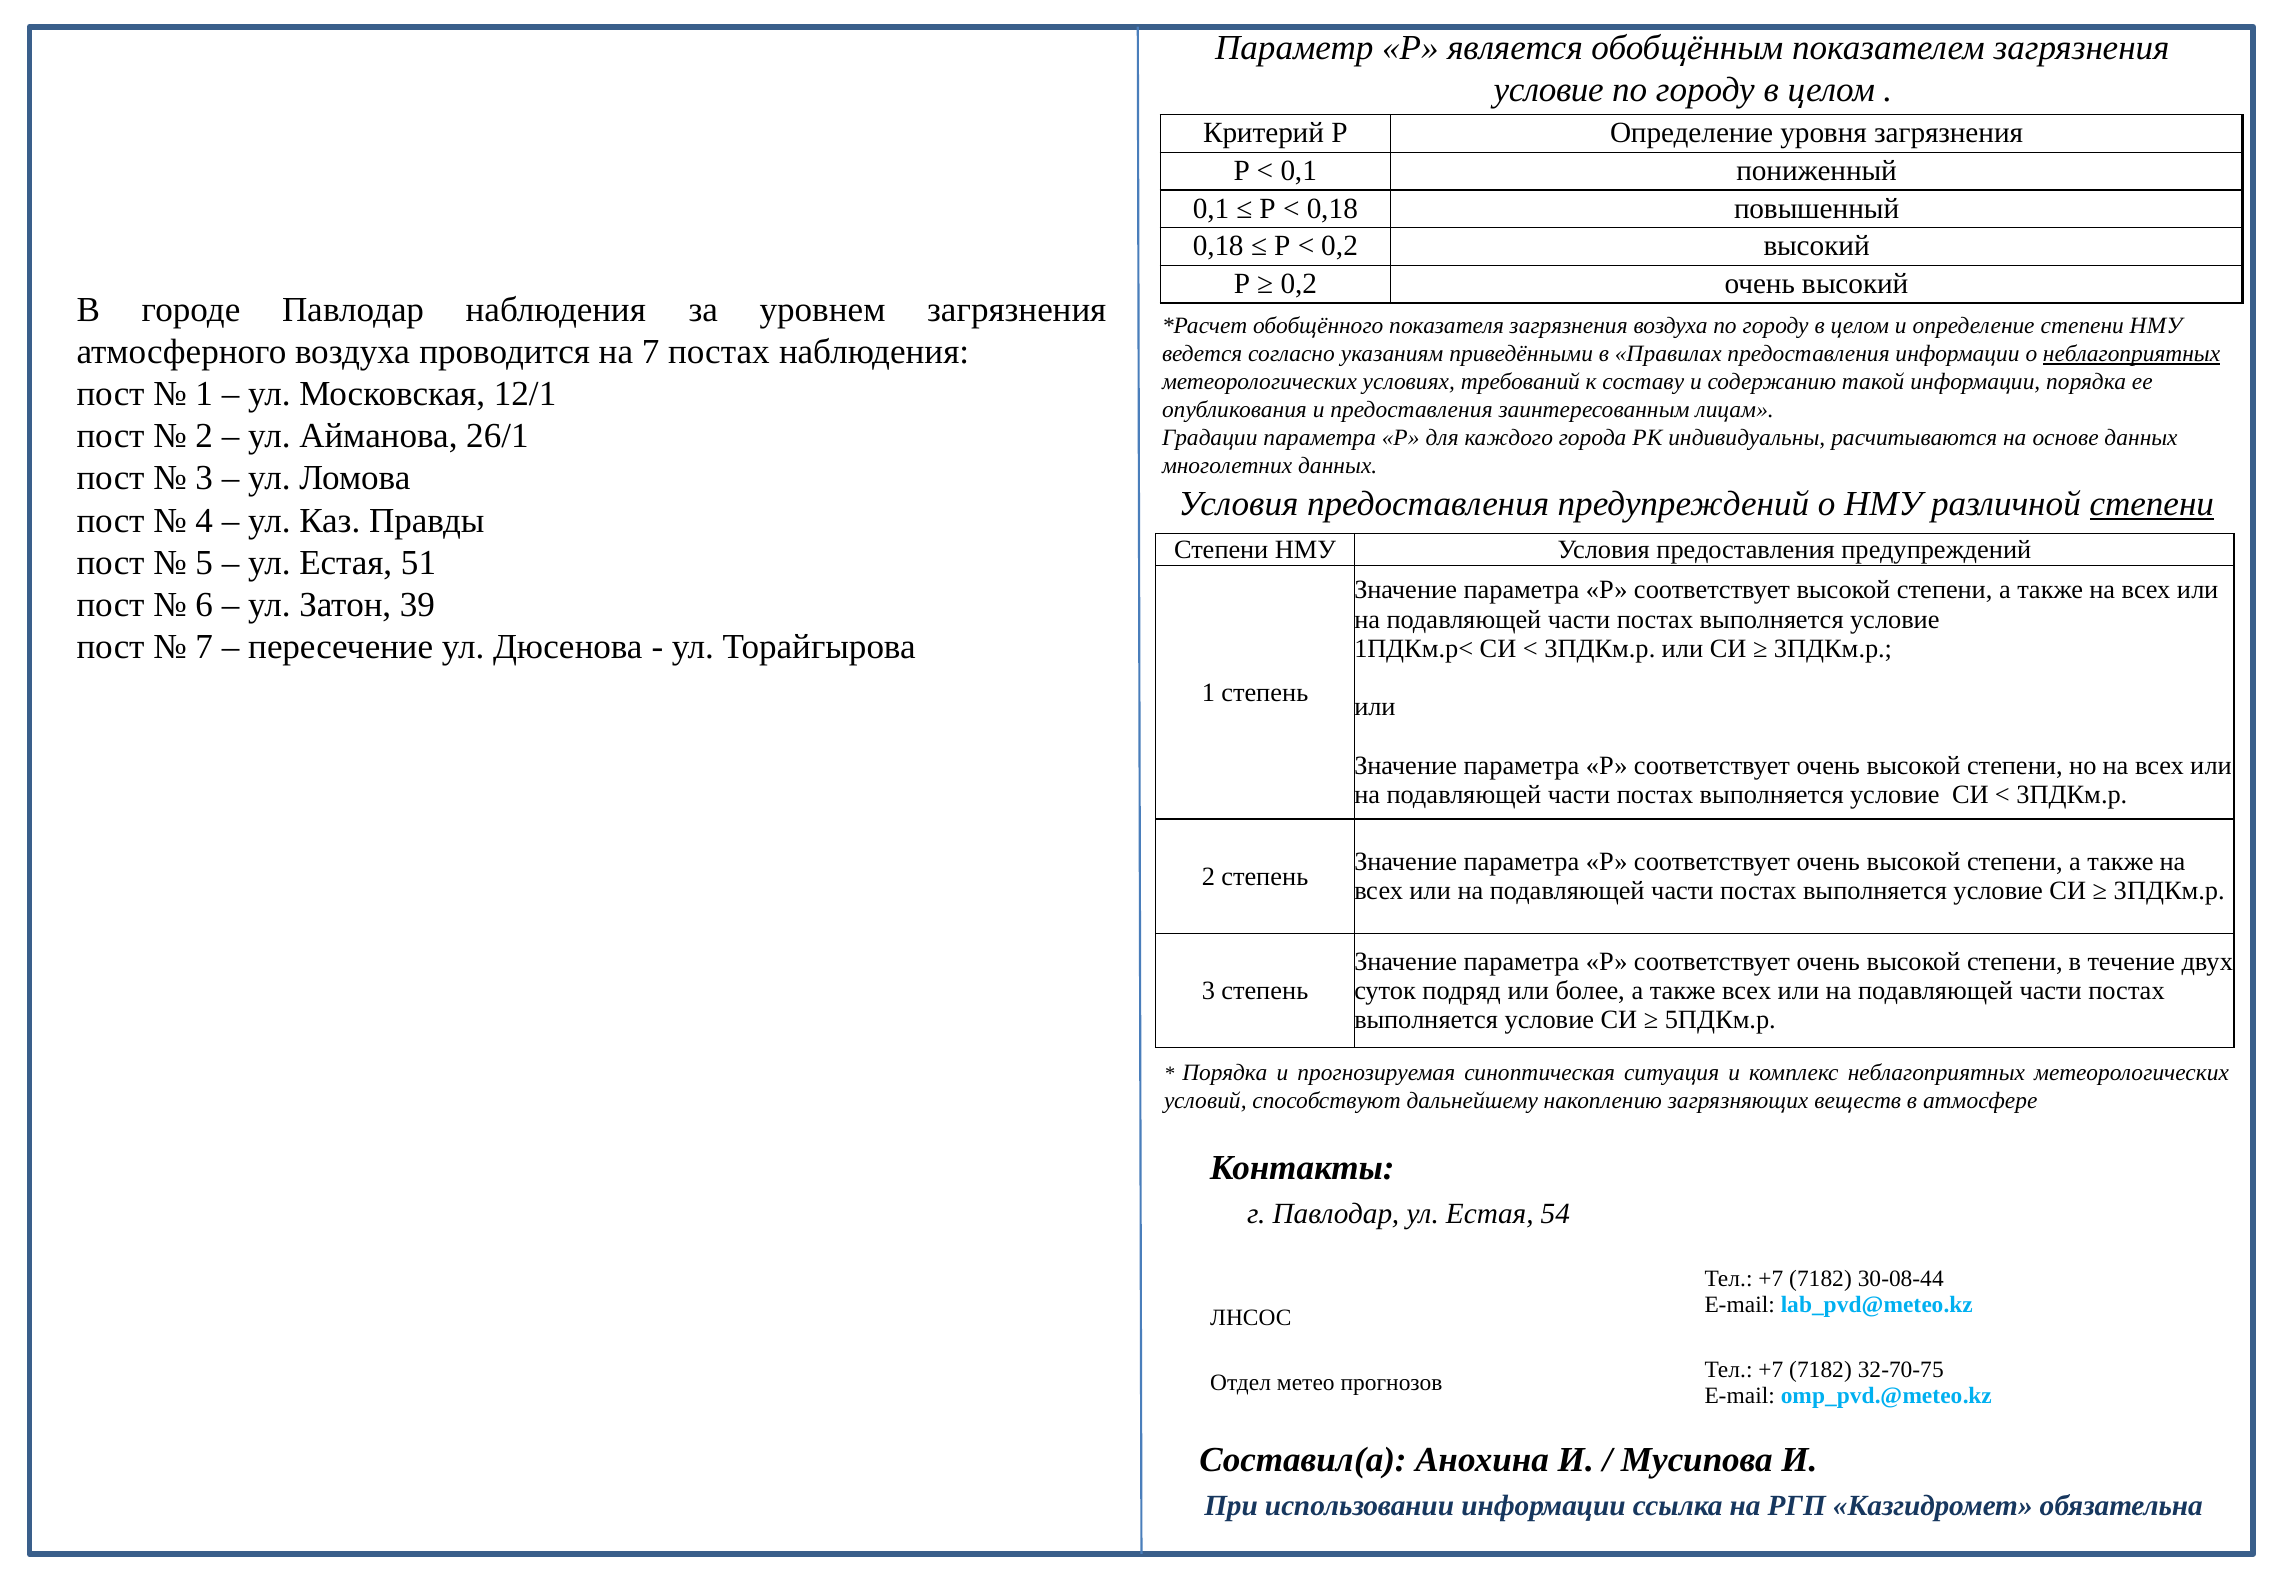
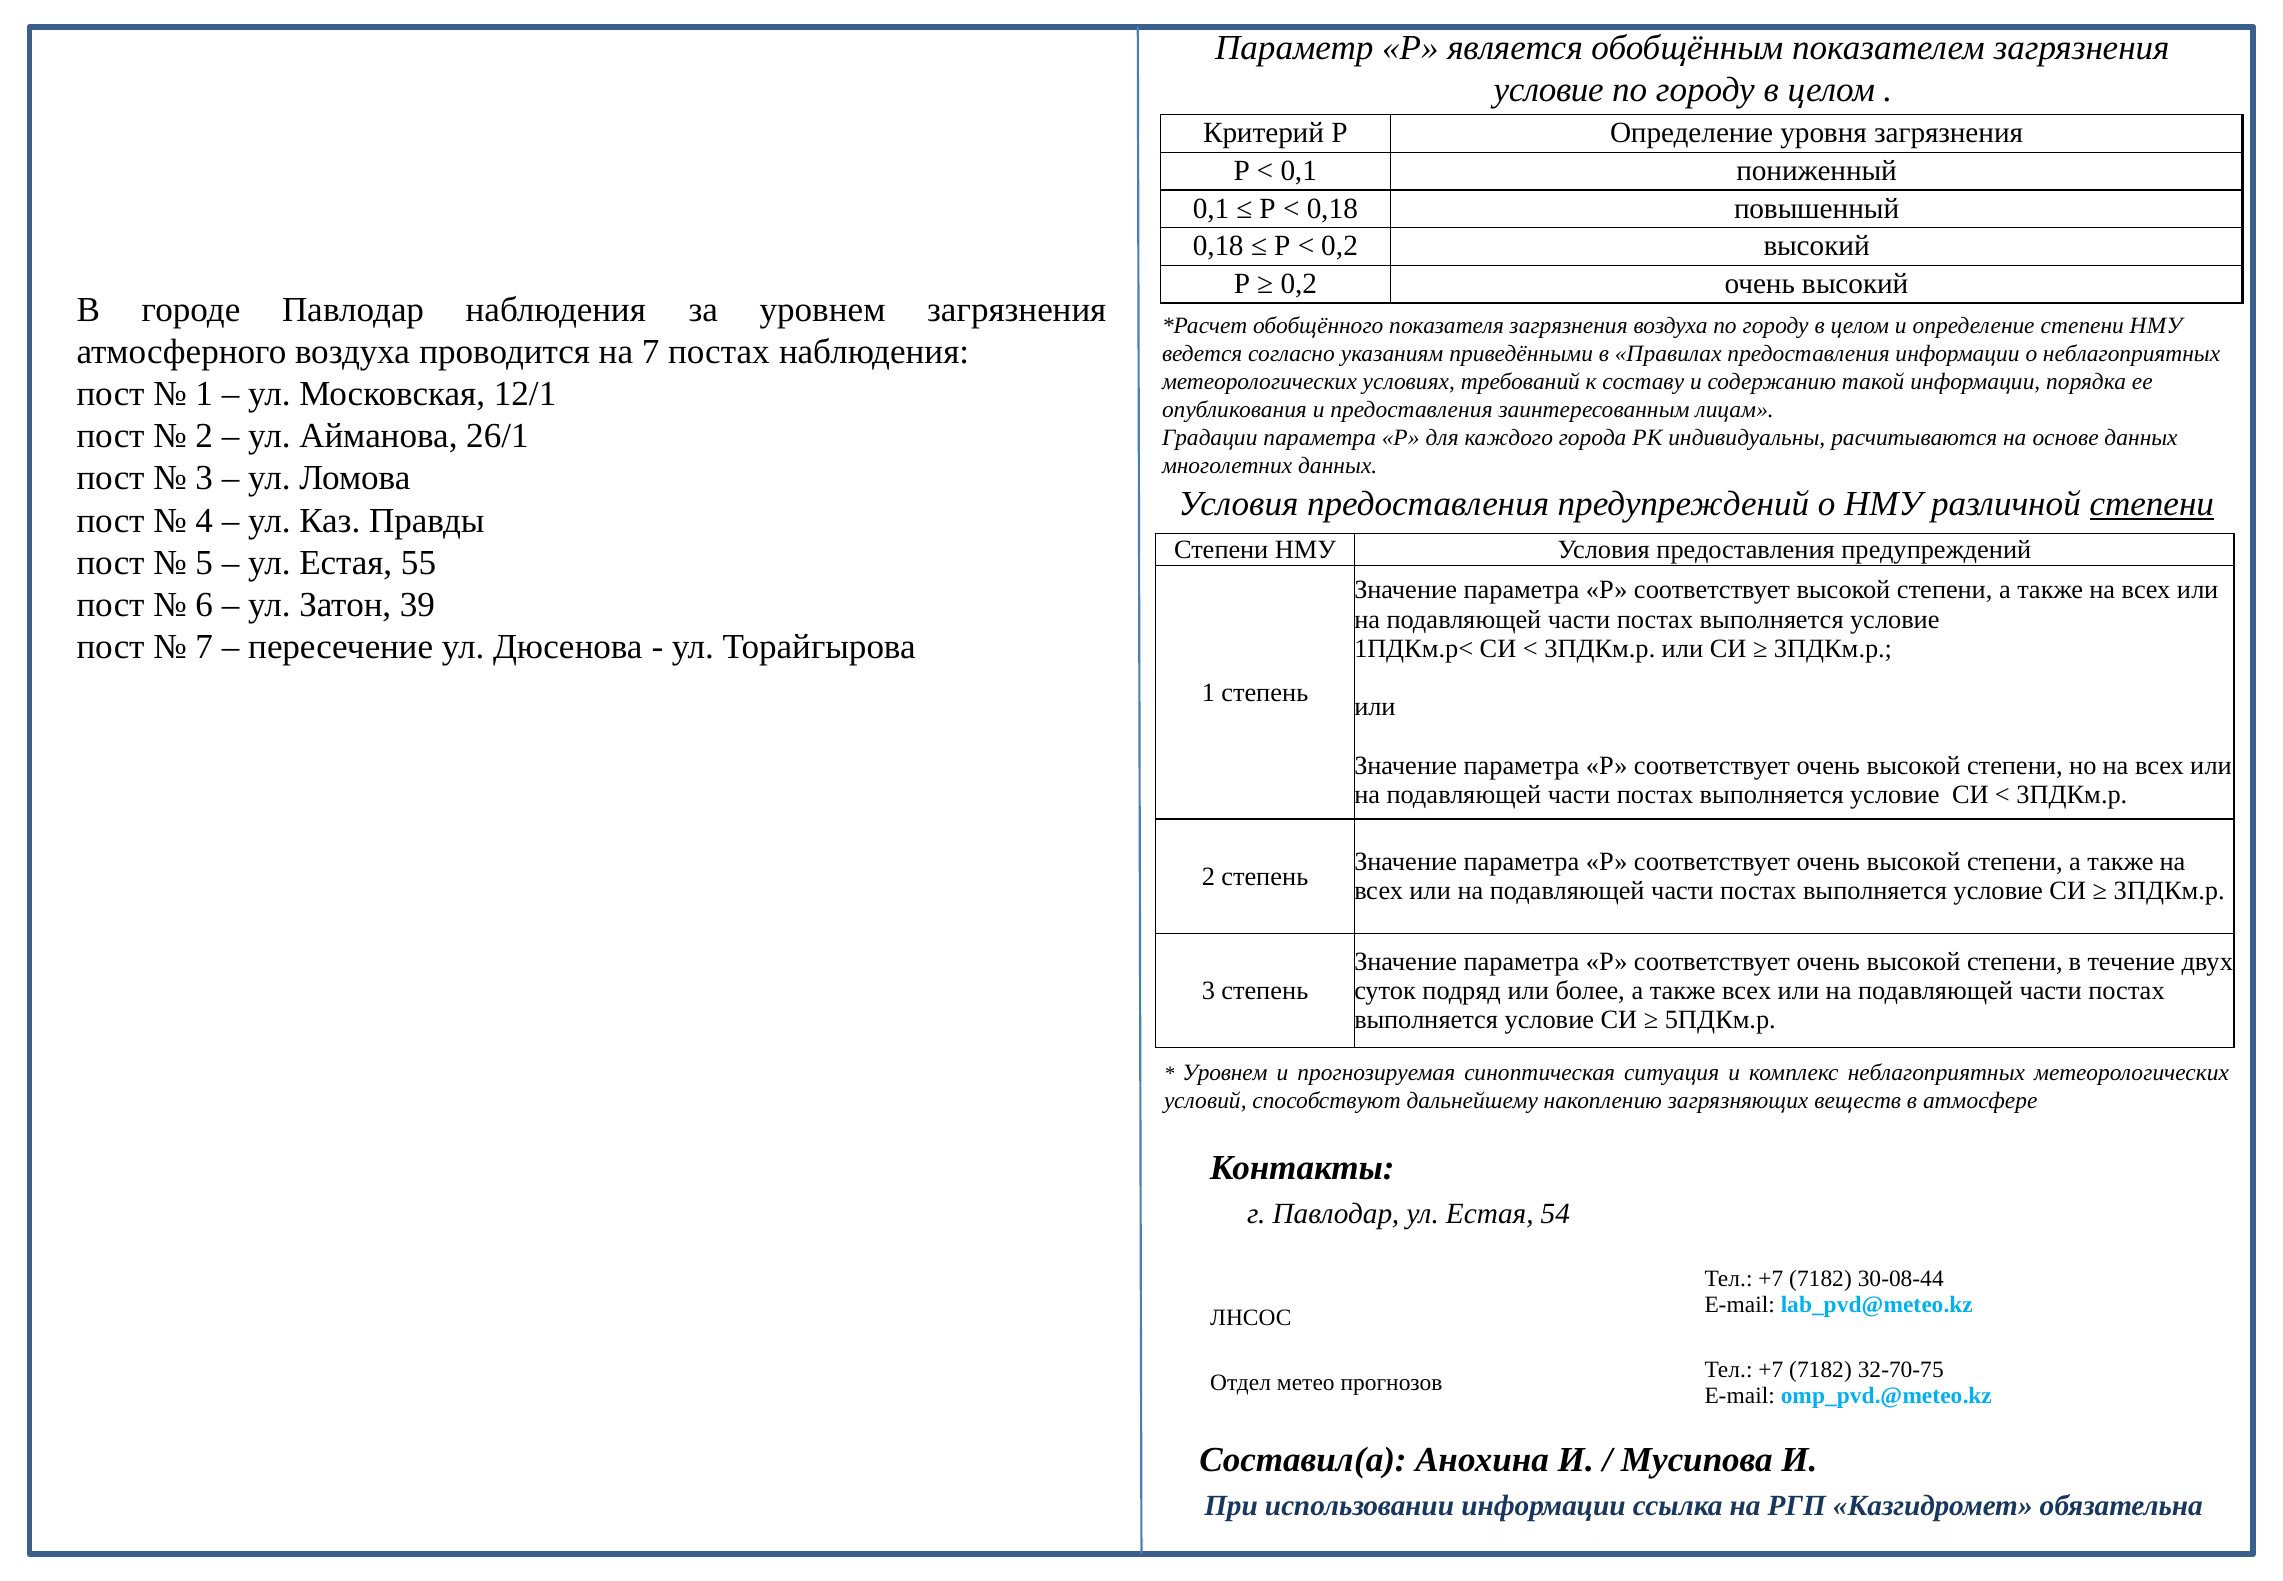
неблагоприятных at (2132, 354) underline: present -> none
51: 51 -> 55
Порядка at (1225, 1073): Порядка -> Уровнем
